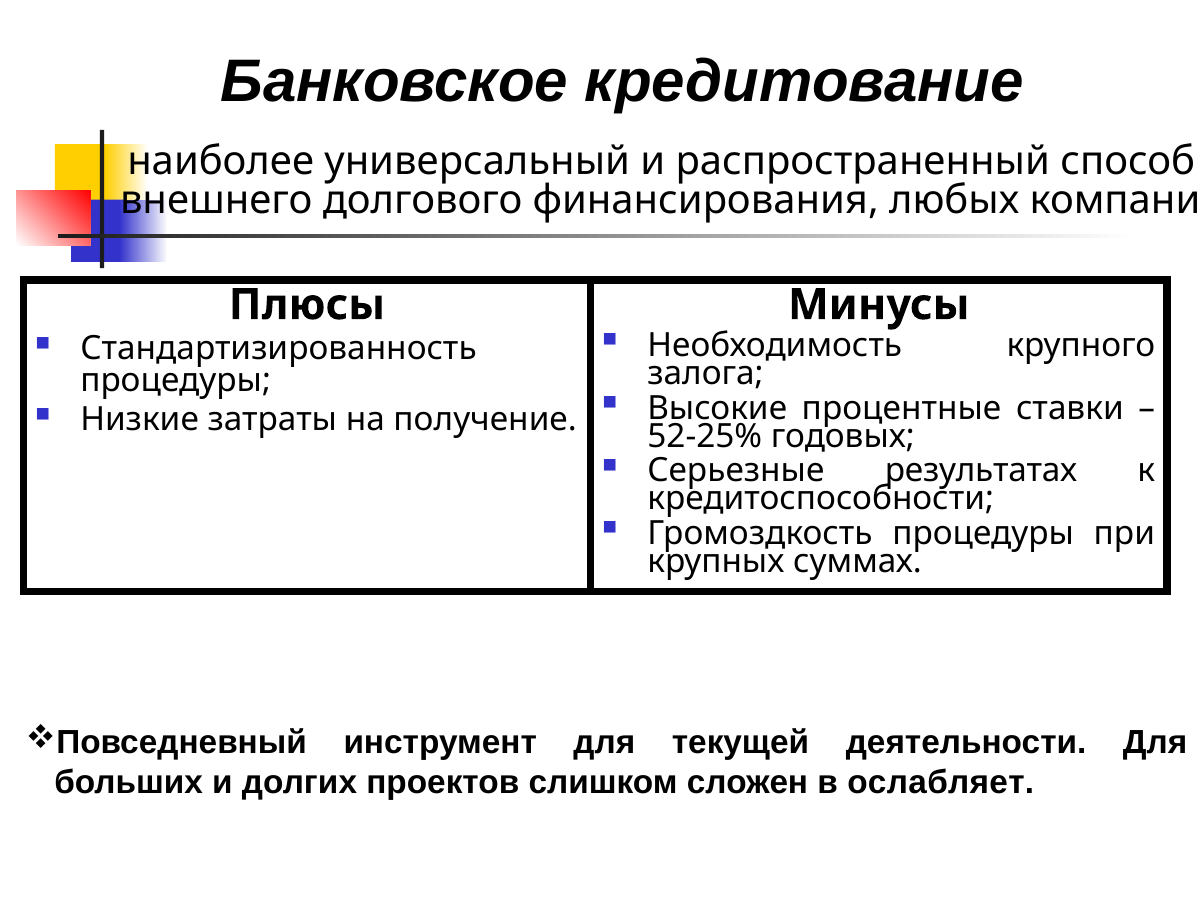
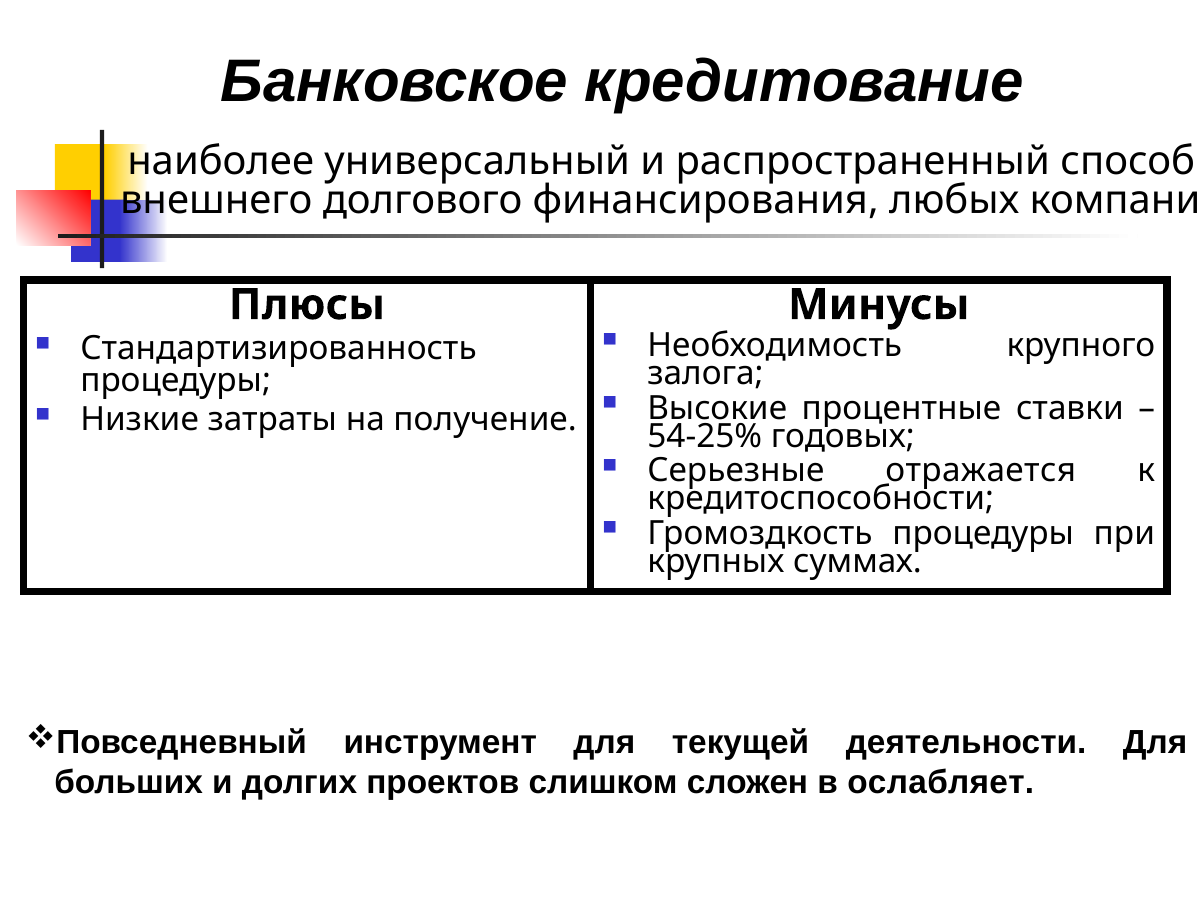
52-25%: 52-25% -> 54-25%
результатах: результатах -> отражается
